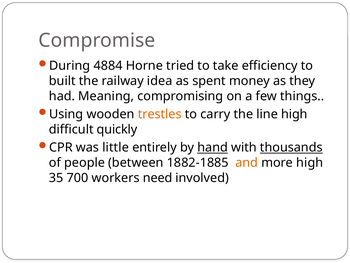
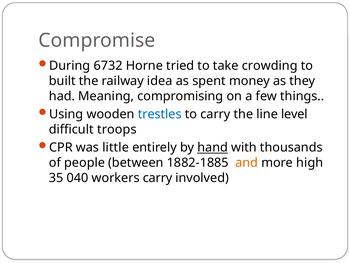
4884: 4884 -> 6732
efficiency: efficiency -> crowding
trestles colour: orange -> blue
line high: high -> level
quickly: quickly -> troops
thousands underline: present -> none
700: 700 -> 040
workers need: need -> carry
